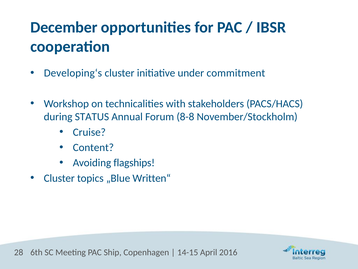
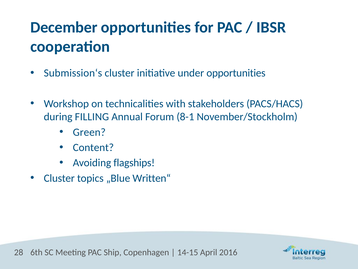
Developing‘s: Developing‘s -> Submission‘s
under commitment: commitment -> opportunities
STATUS: STATUS -> FILLING
8-8: 8-8 -> 8-1
Cruise: Cruise -> Green
